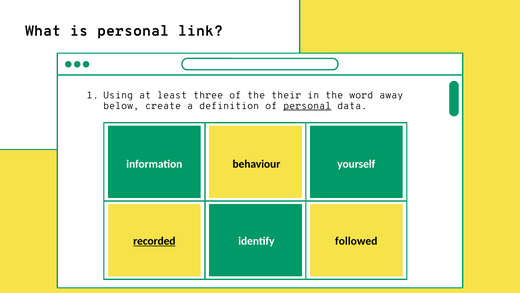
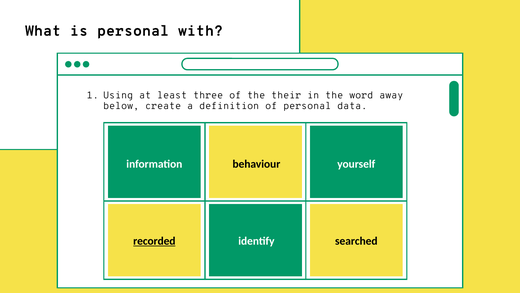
link: link -> with
personal at (307, 106) underline: present -> none
followed: followed -> searched
